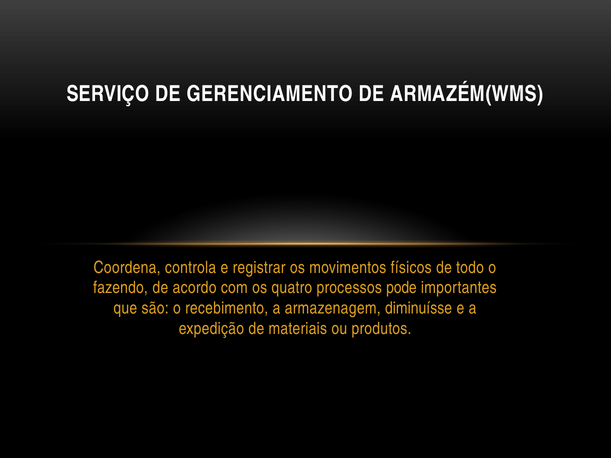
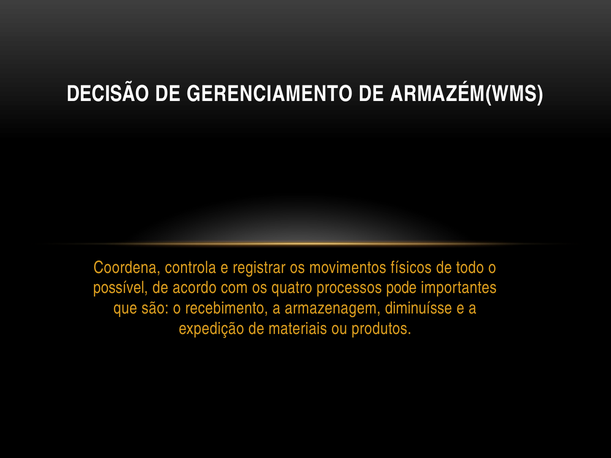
SERVIÇO: SERVIÇO -> DECISÃO
fazendo: fazendo -> possível
